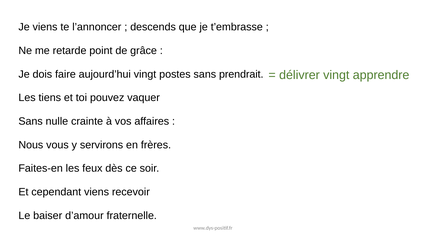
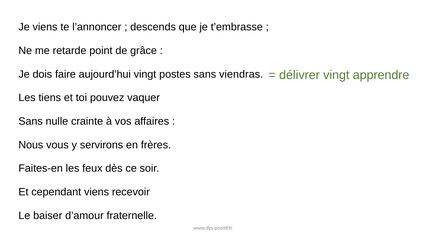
prendrait: prendrait -> viendras
